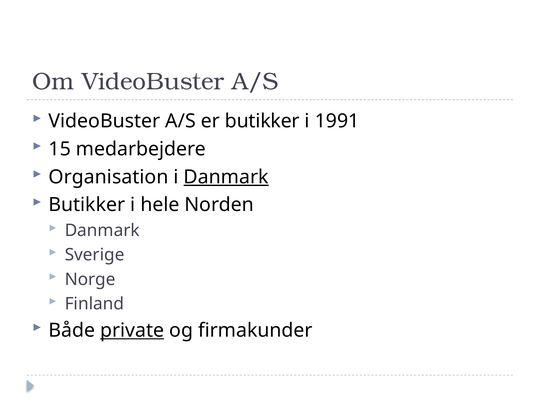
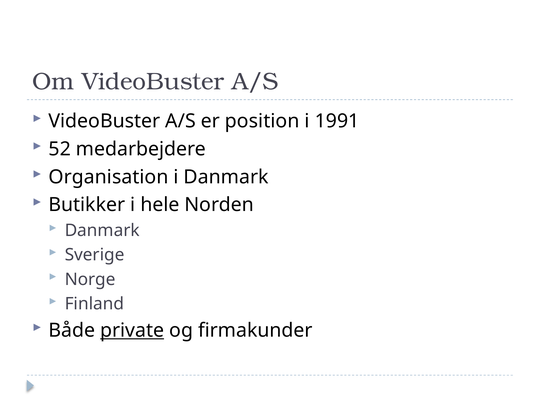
er butikker: butikker -> position
15: 15 -> 52
Danmark at (226, 177) underline: present -> none
